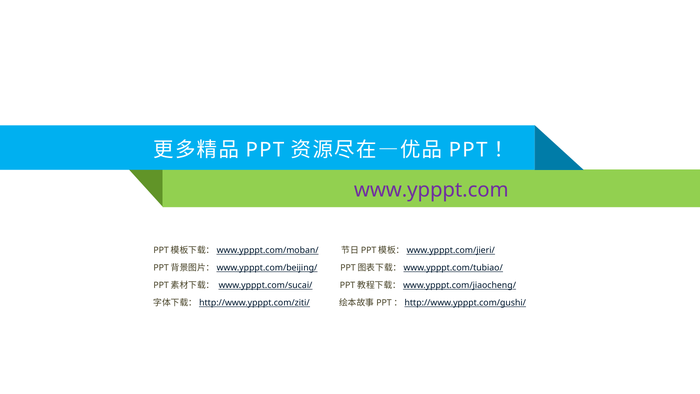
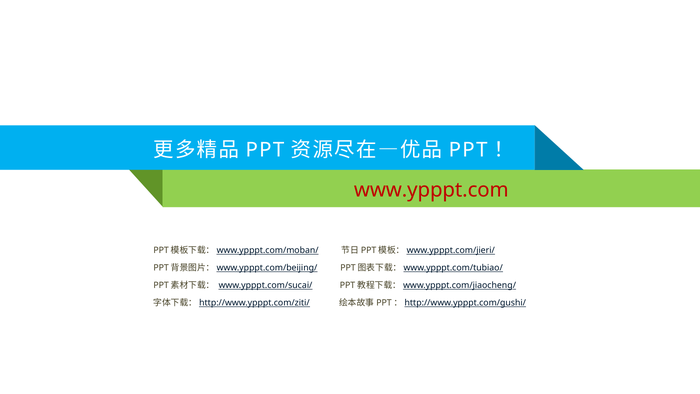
www.ypppt.com colour: purple -> red
